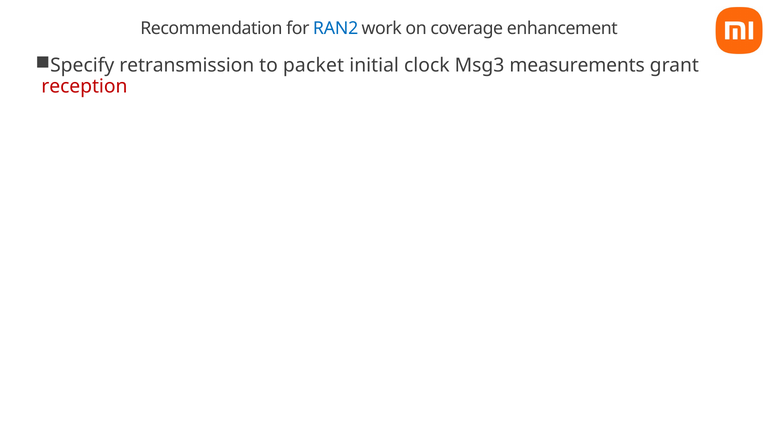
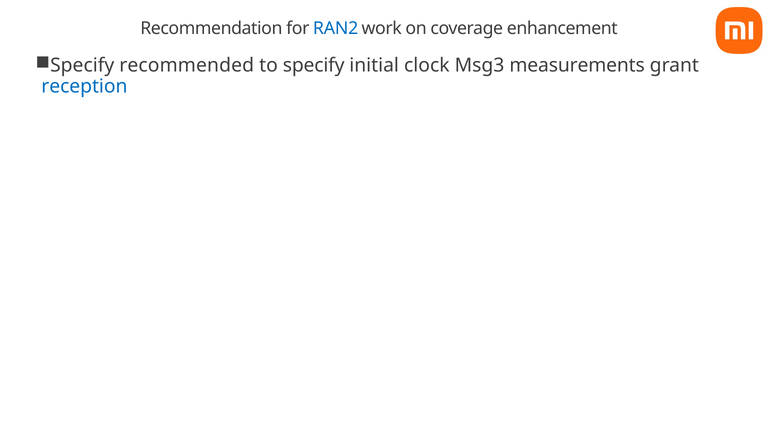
retransmission: retransmission -> recommended
to packet: packet -> specify
reception colour: red -> blue
